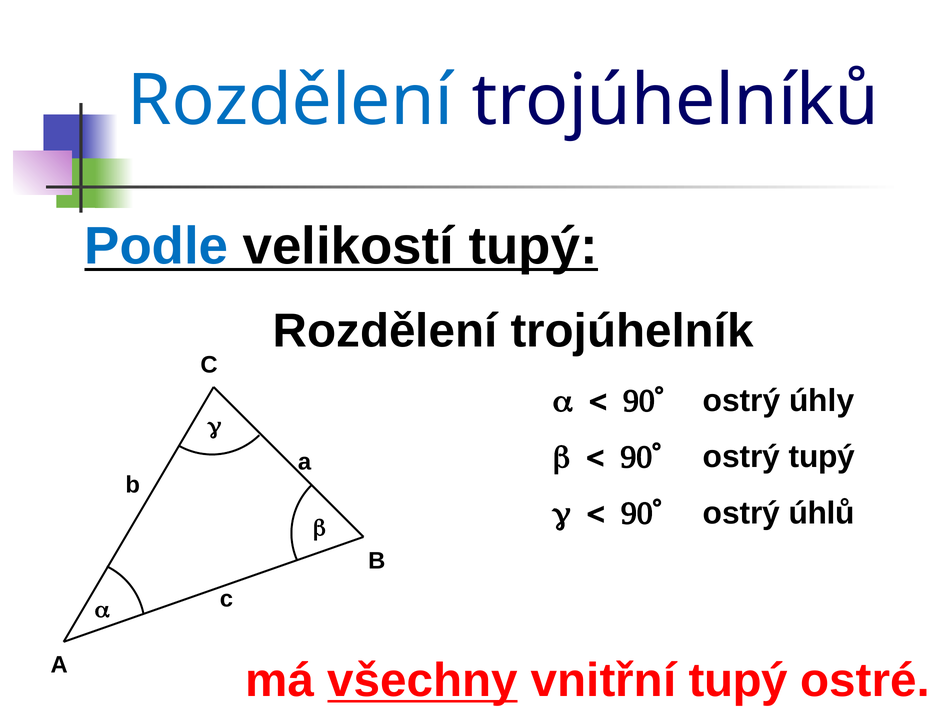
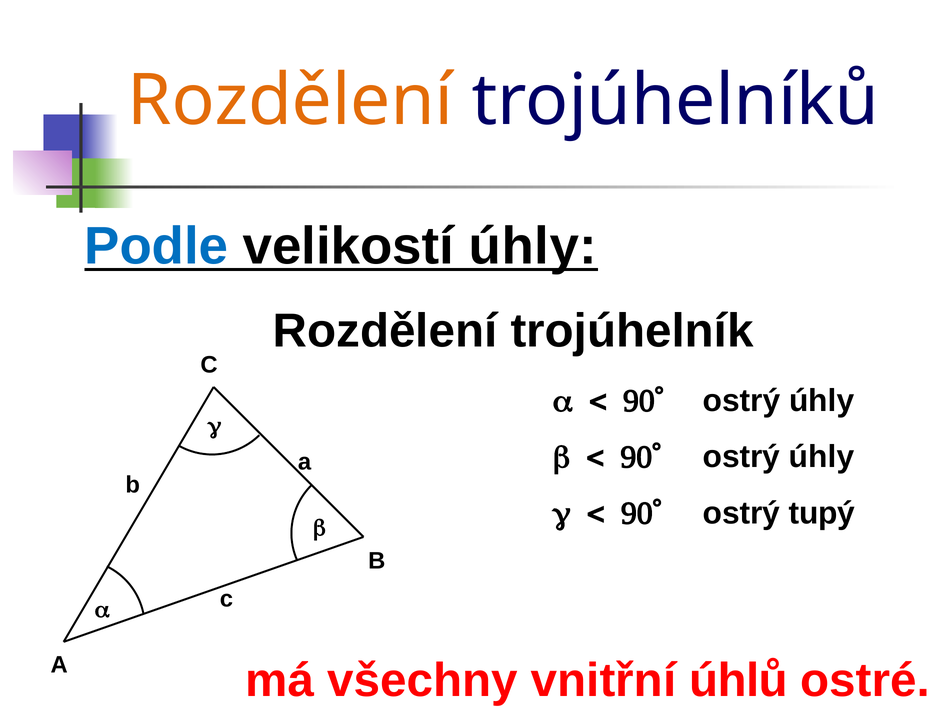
Rozdělení at (290, 101) colour: blue -> orange
velikostí tupý: tupý -> úhly
tupý at (822, 457): tupý -> úhly
úhlů: úhlů -> tupý
všechny underline: present -> none
vnitřní tupý: tupý -> úhlů
